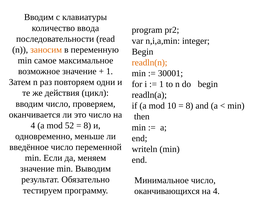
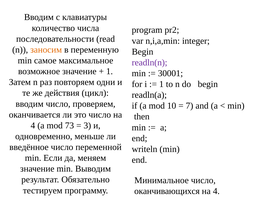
ввода: ввода -> числа
readln(n colour: orange -> purple
8 at (189, 106): 8 -> 7
52: 52 -> 73
8 at (87, 126): 8 -> 3
